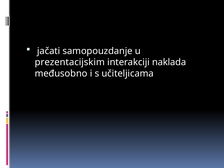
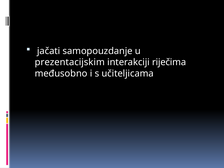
naklada: naklada -> riječima
